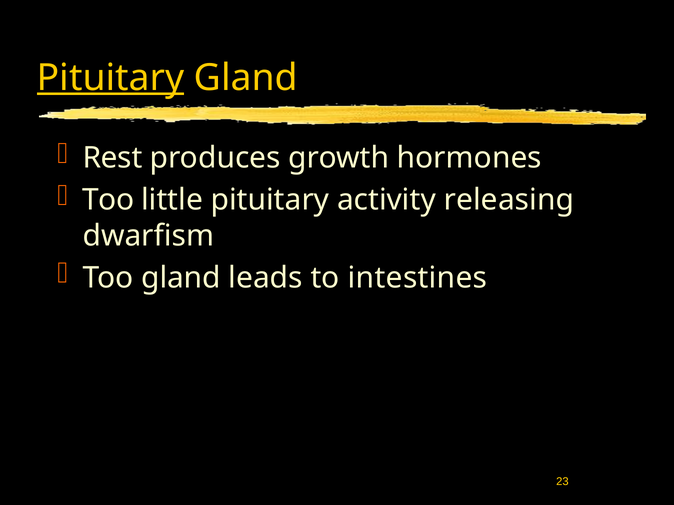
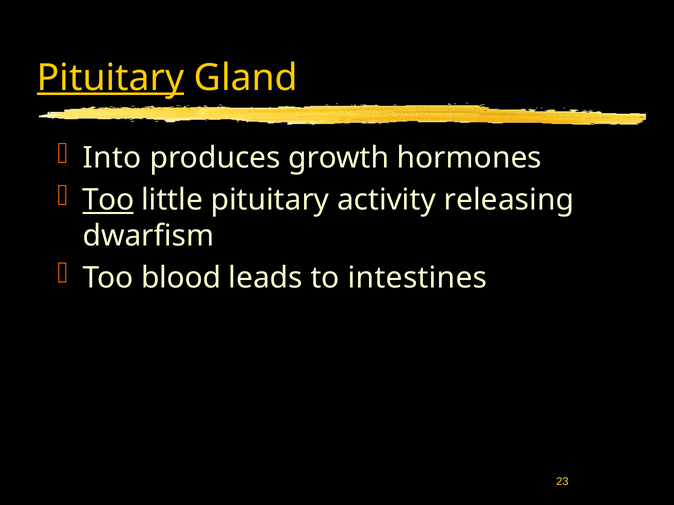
Rest: Rest -> Into
Too at (108, 200) underline: none -> present
Too gland: gland -> blood
